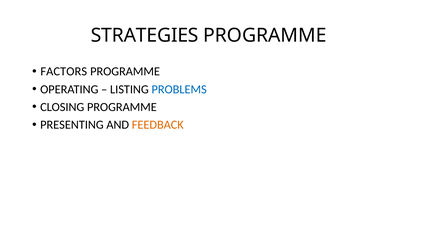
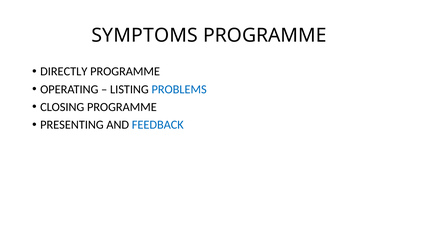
STRATEGIES: STRATEGIES -> SYMPTOMS
FACTORS: FACTORS -> DIRECTLY
FEEDBACK colour: orange -> blue
